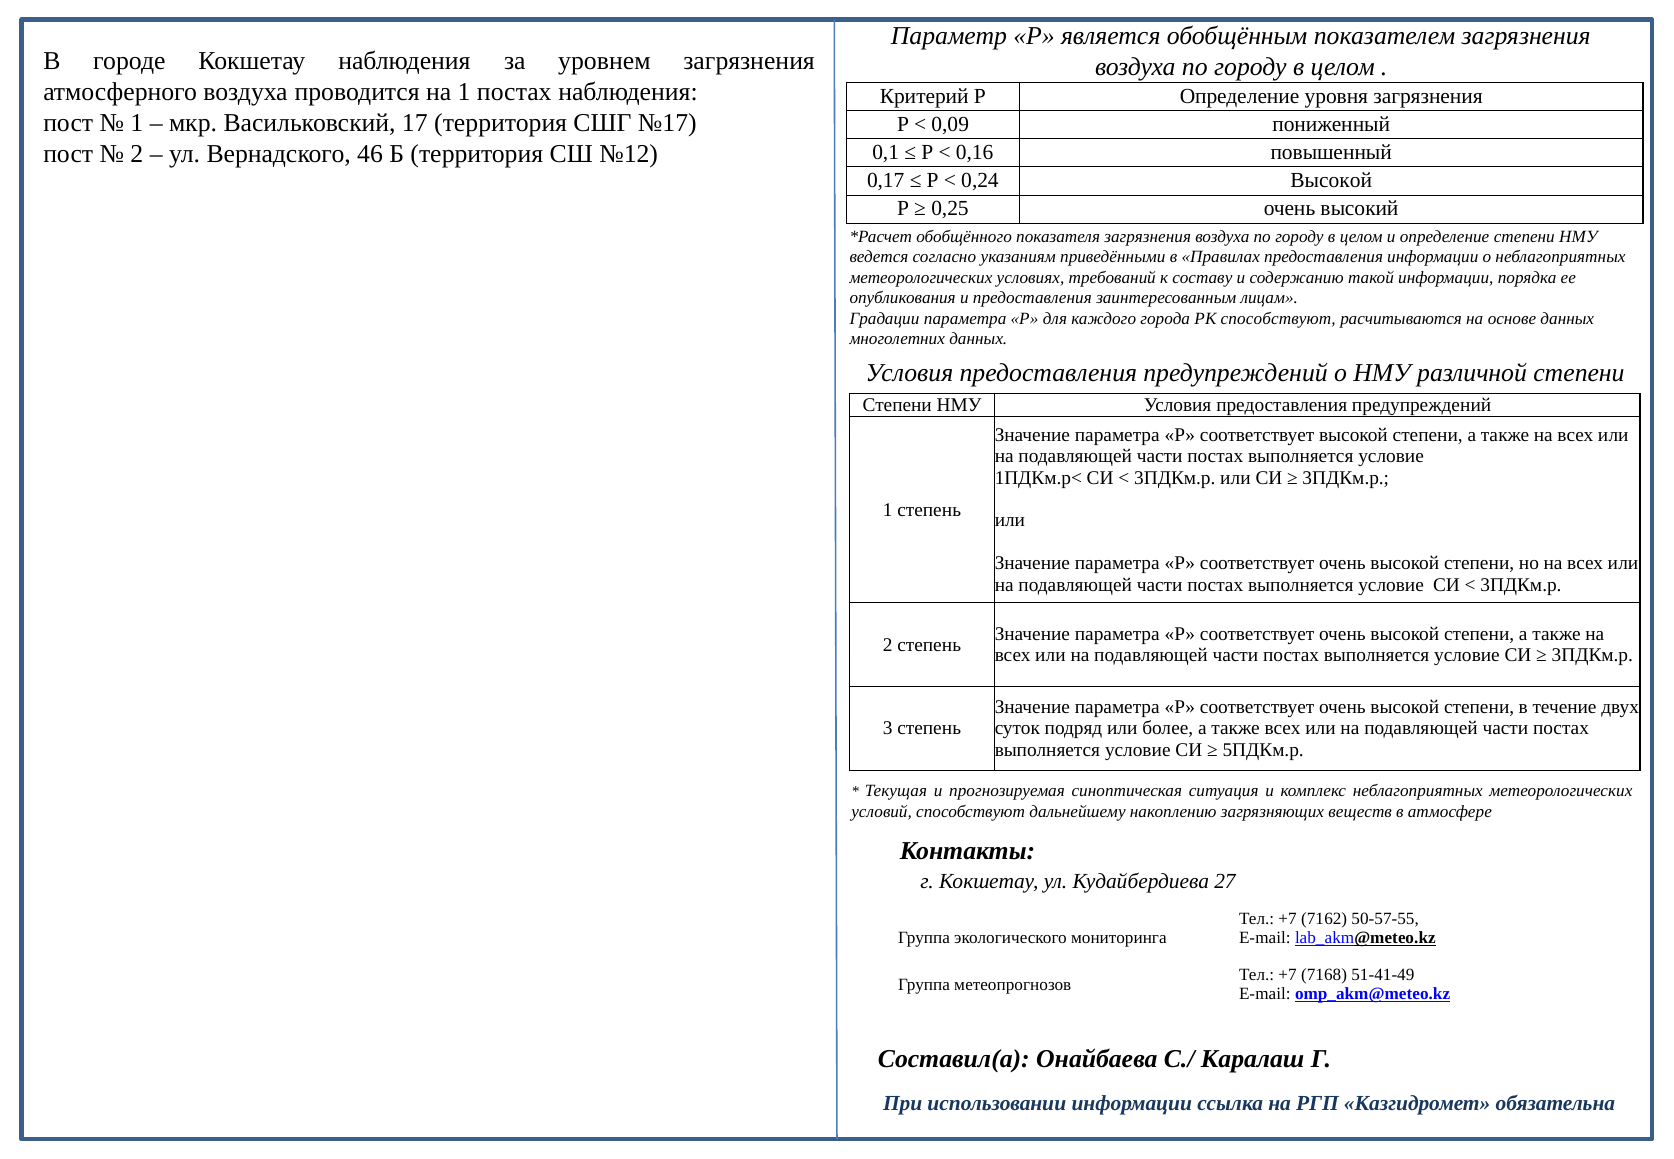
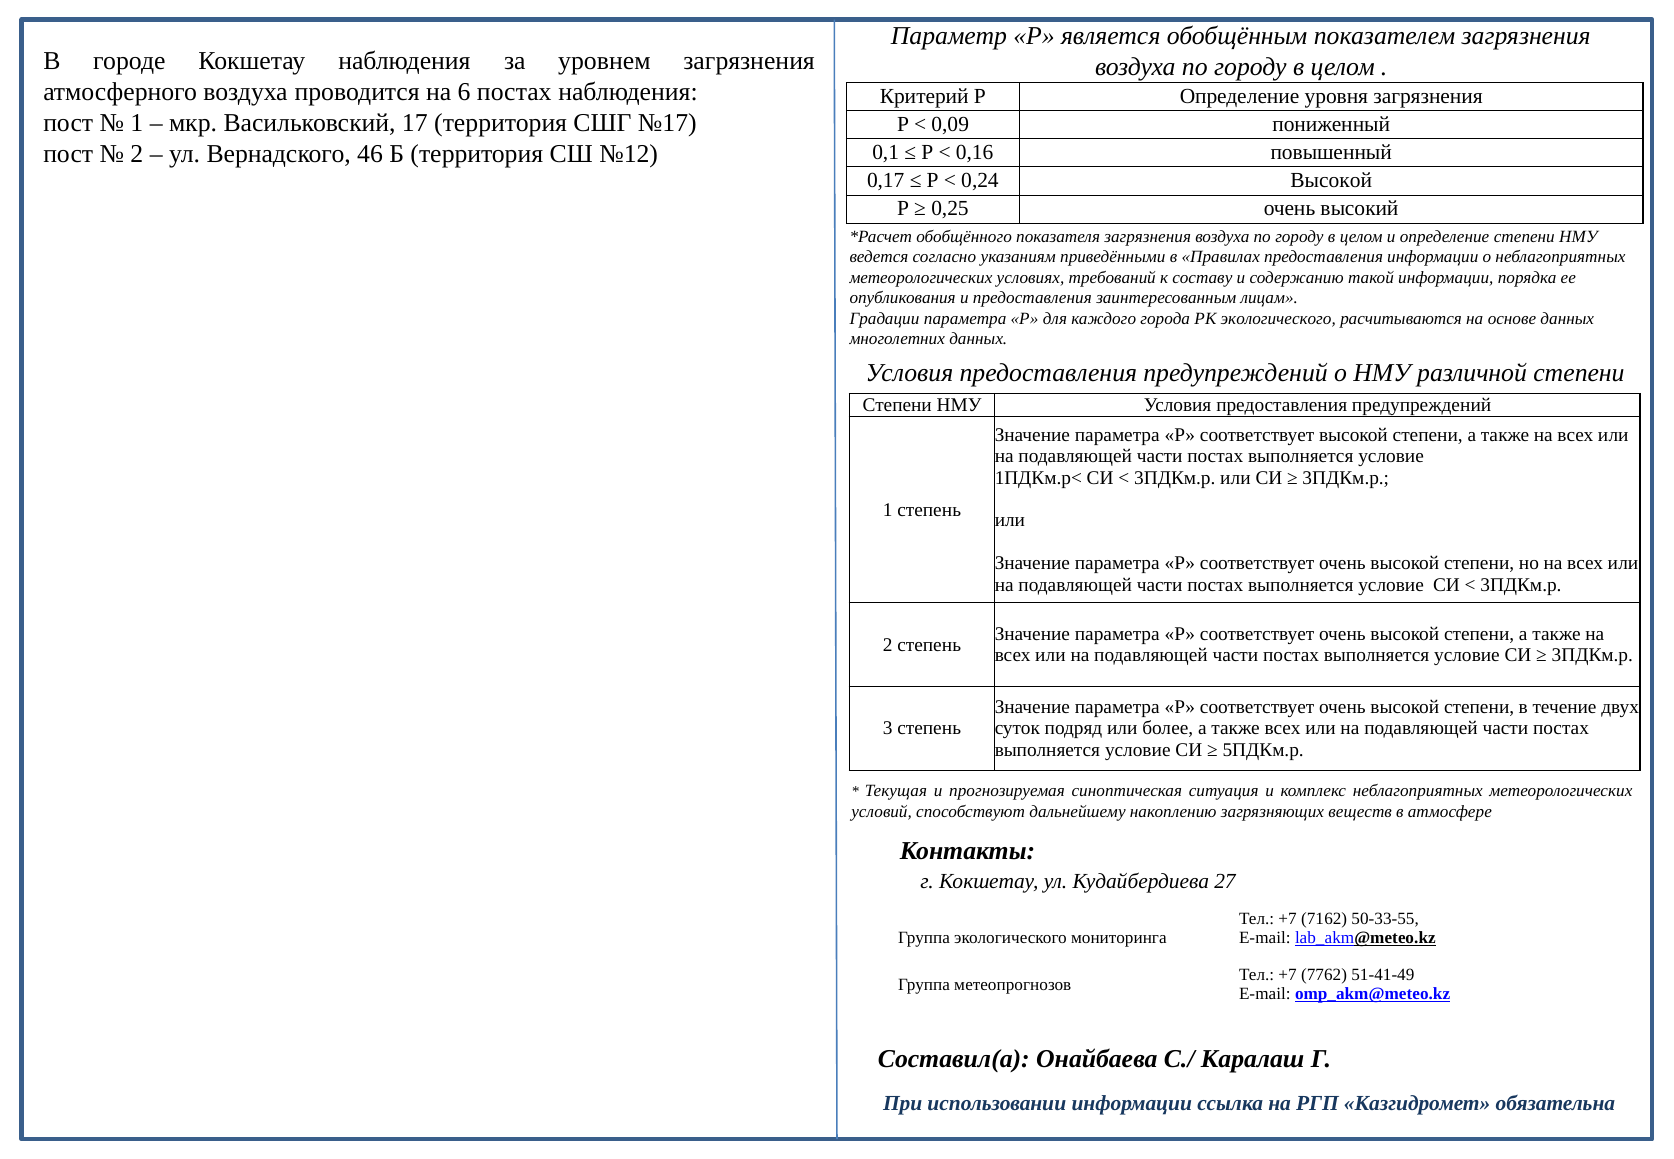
на 1: 1 -> 6
РК способствуют: способствуют -> экологического
50-57-55: 50-57-55 -> 50-33-55
7168: 7168 -> 7762
